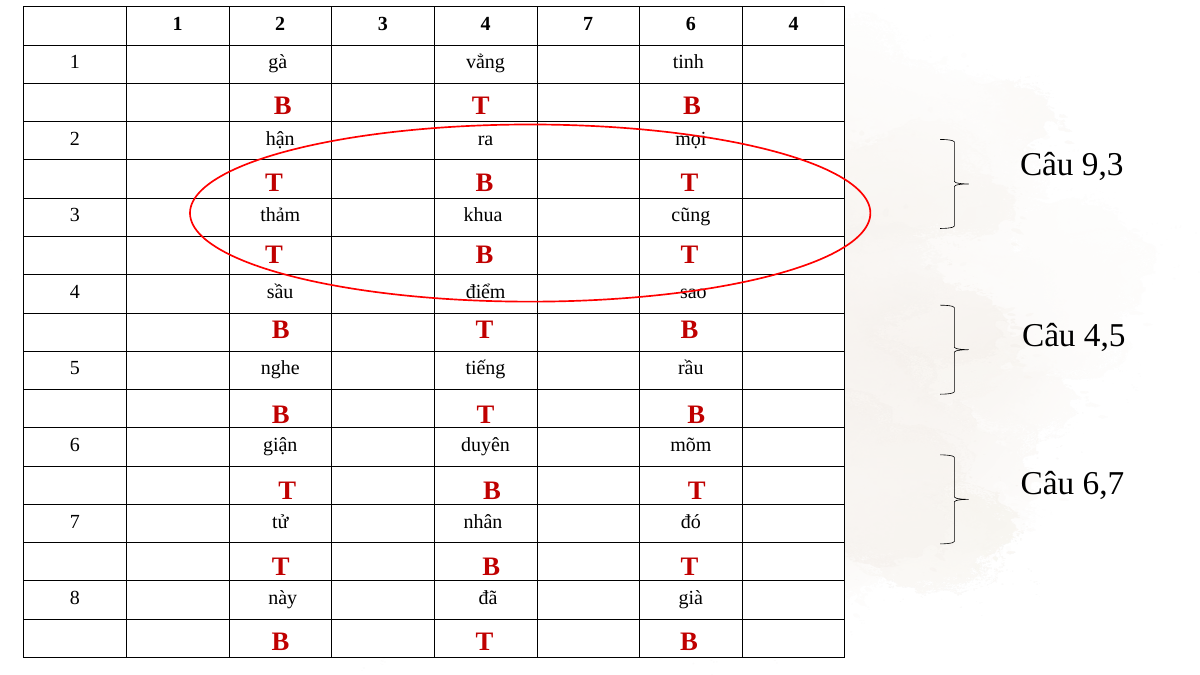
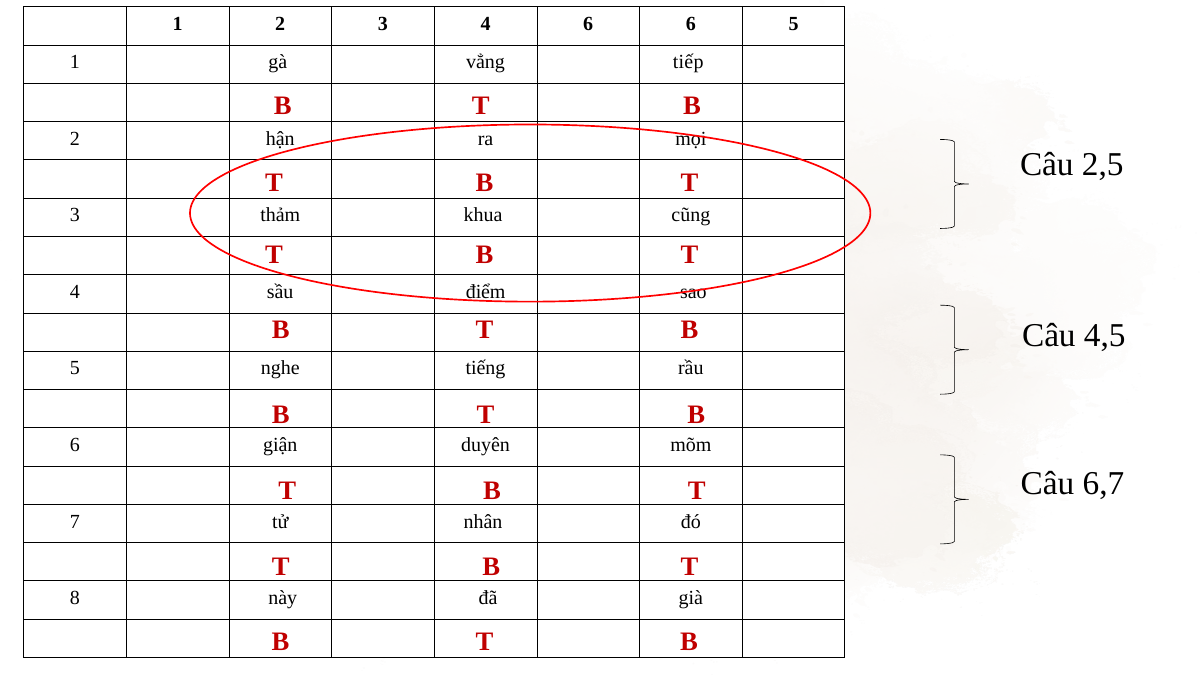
4 7: 7 -> 6
6 4: 4 -> 5
tinh: tinh -> tiếp
9,3: 9,3 -> 2,5
